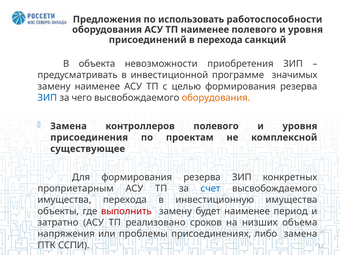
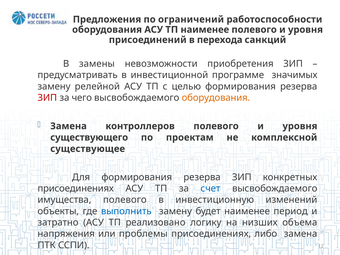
использовать: использовать -> ограничений
объекта: объекта -> замены
замену наименее: наименее -> релейной
ЗИП at (47, 98) colour: blue -> red
присоединения: присоединения -> существующего
проприетарным at (76, 188): проприетарным -> присоединениях
имущества перехода: перехода -> полевого
инвестиционную имущества: имущества -> изменений
выполнить colour: red -> blue
сроков: сроков -> логику
